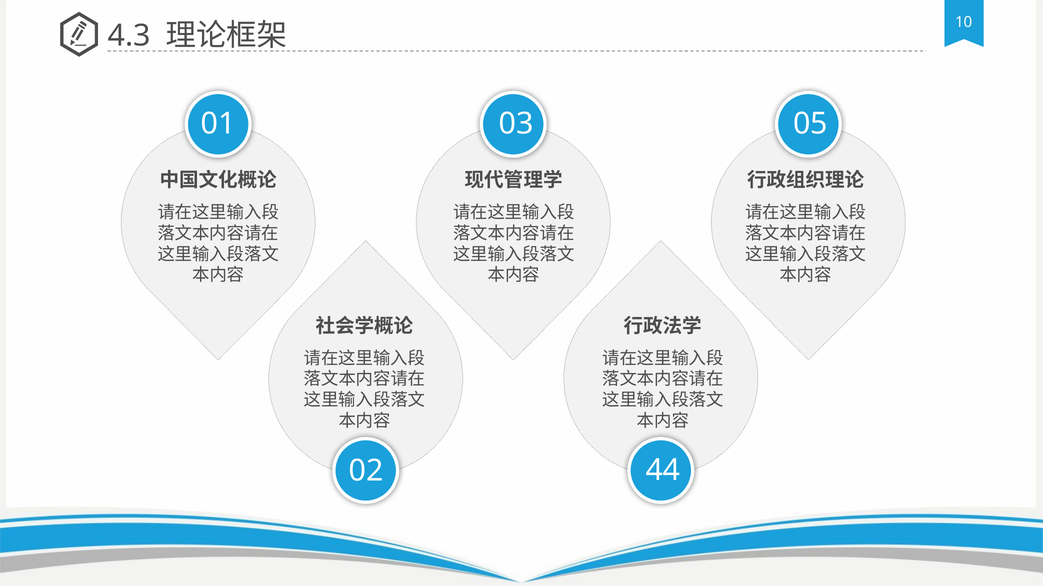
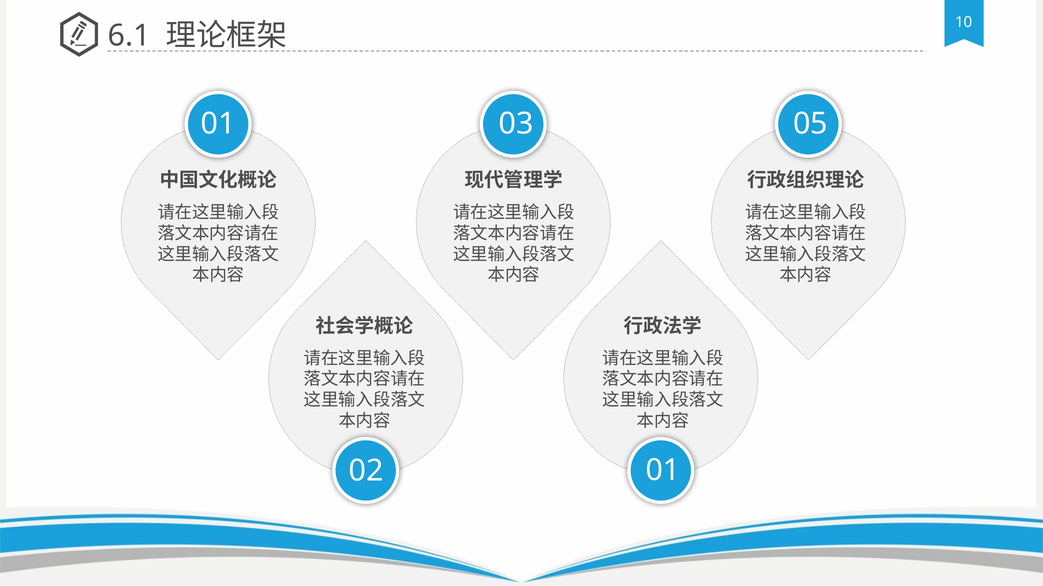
4.3: 4.3 -> 6.1
02 44: 44 -> 01
